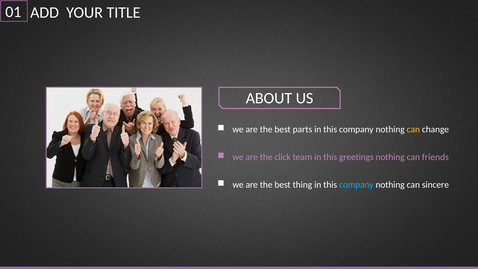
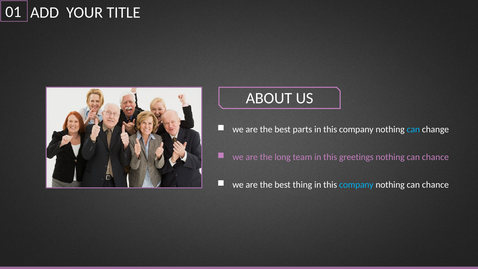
can at (413, 129) colour: yellow -> light blue
click: click -> long
friends at (435, 157): friends -> chance
sincere at (435, 185): sincere -> chance
